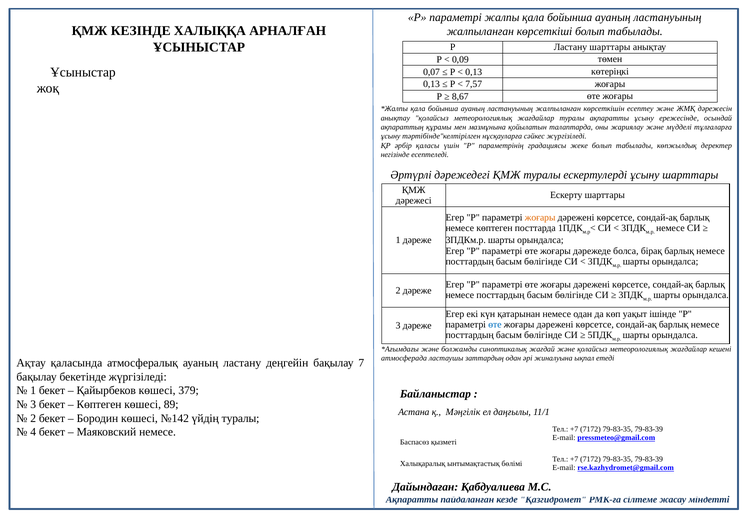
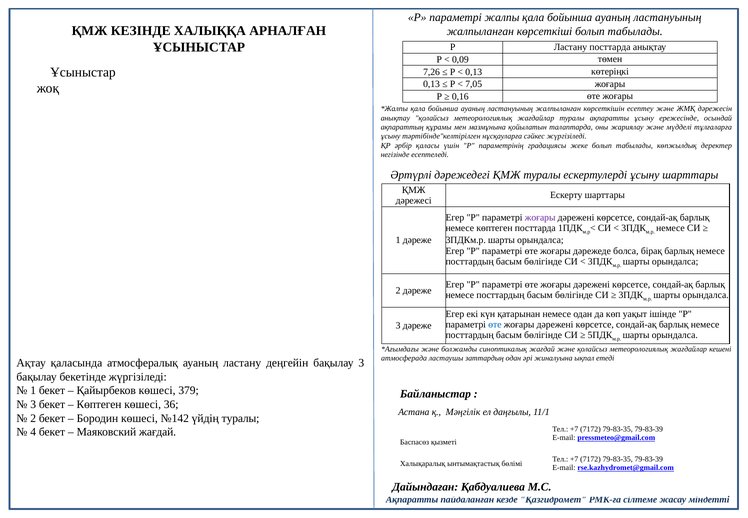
Ластану шарттары: шарттары -> посттарда
0,07: 0,07 -> 7,26
7,57: 7,57 -> 7,05
8,67: 8,67 -> 0,16
жоғары at (540, 218) colour: orange -> purple
бақылау 7: 7 -> 3
89: 89 -> 36
Маяковский немесе: немесе -> жағдай
